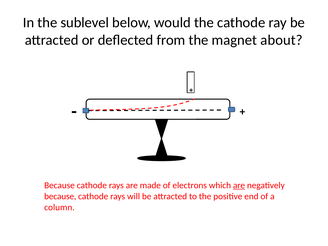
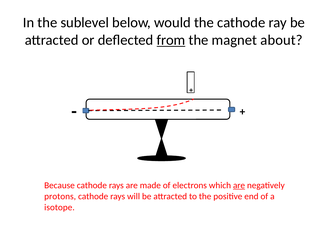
from underline: none -> present
because at (60, 196): because -> protons
column: column -> isotope
